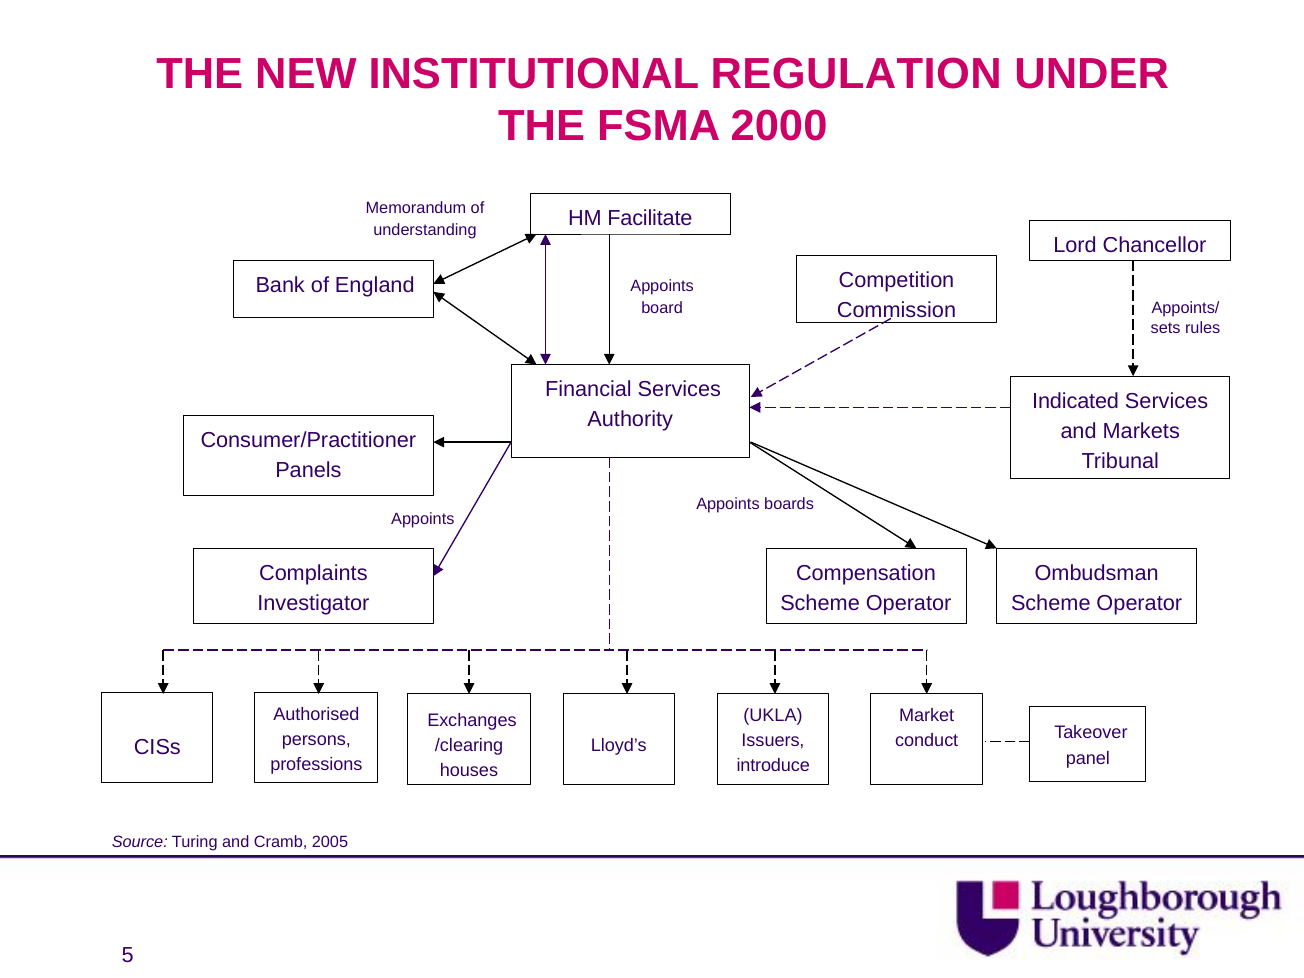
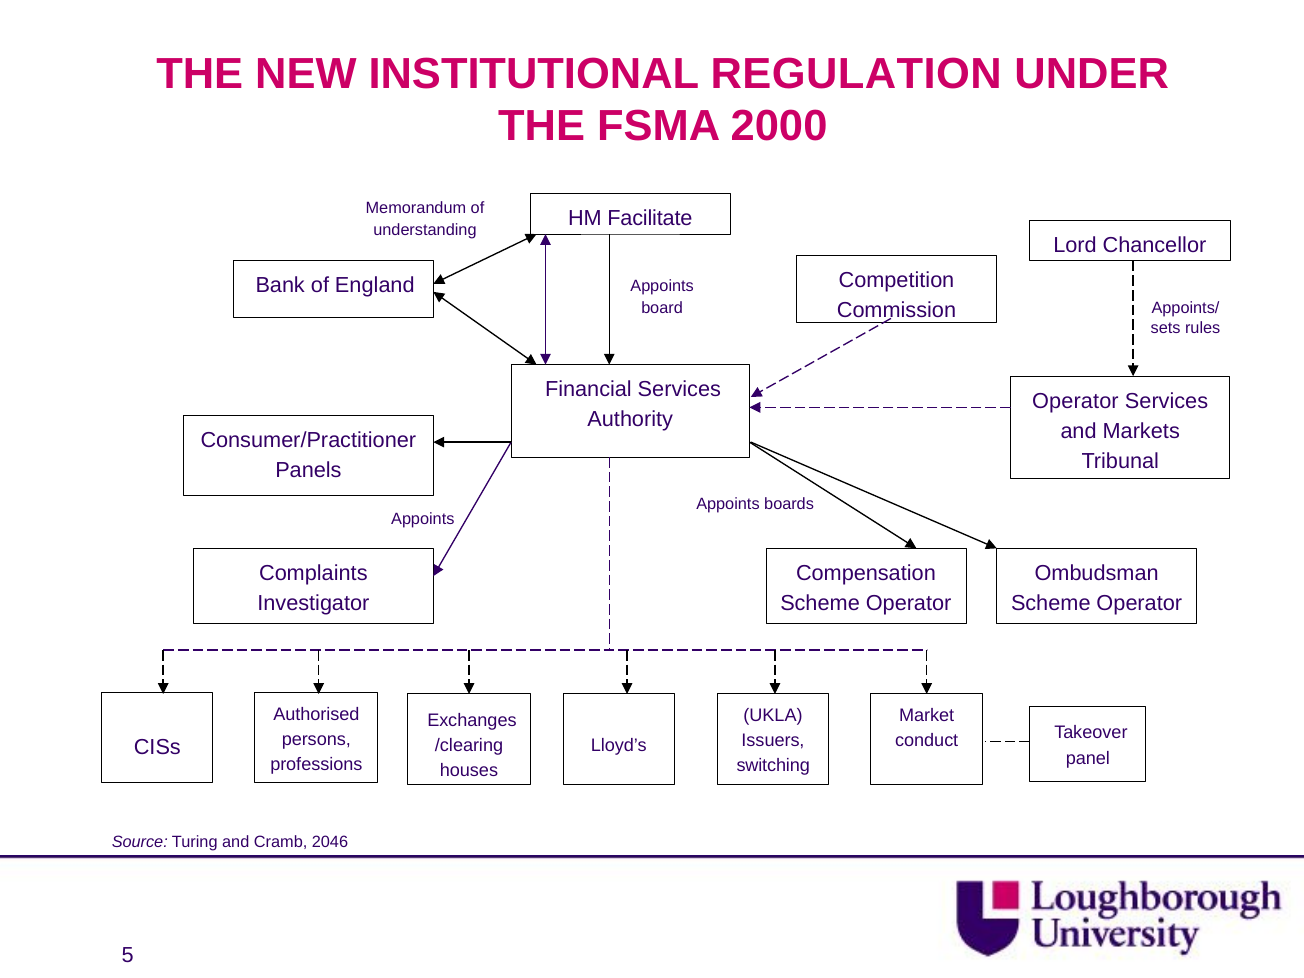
Indicated at (1076, 401): Indicated -> Operator
introduce: introduce -> switching
2005: 2005 -> 2046
